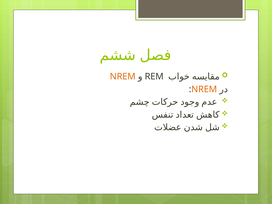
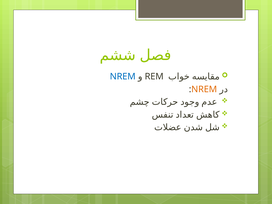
NREM at (123, 77) colour: orange -> blue
